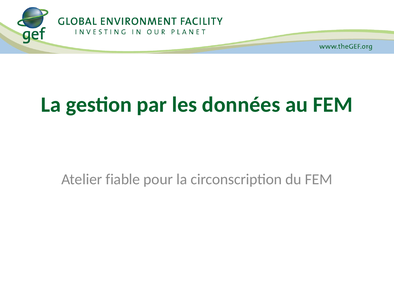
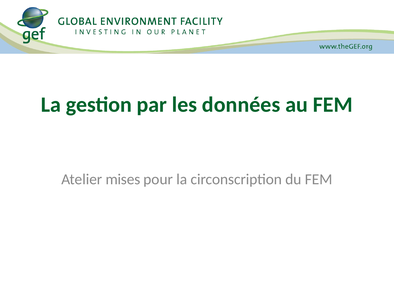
fiable: fiable -> mises
